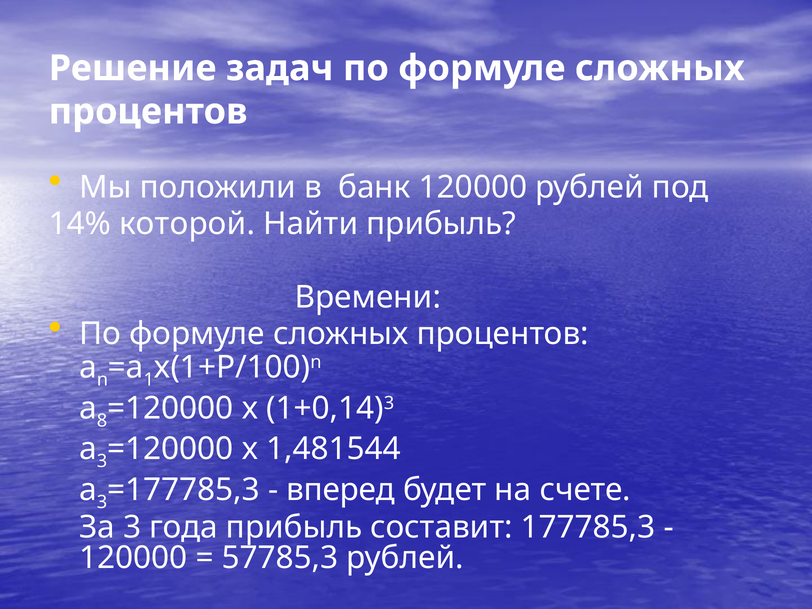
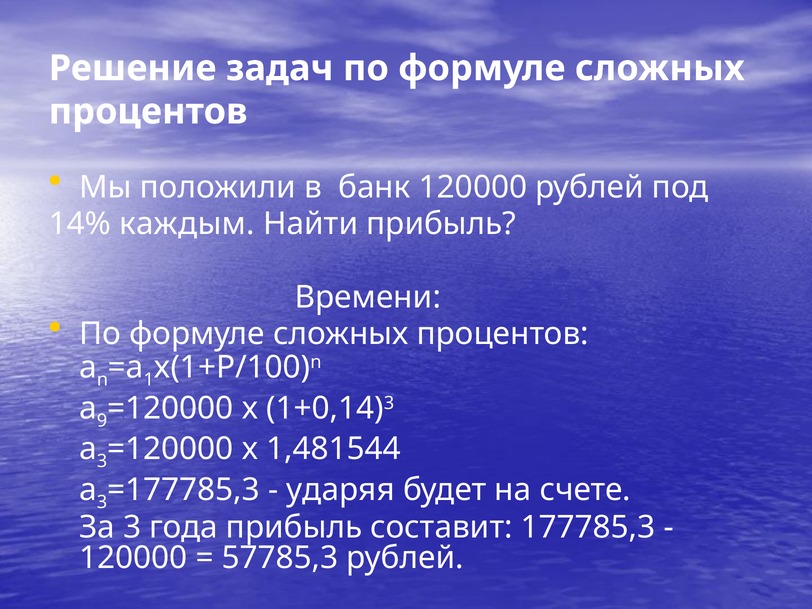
которой: которой -> каждым
8: 8 -> 9
вперед: вперед -> ударяя
